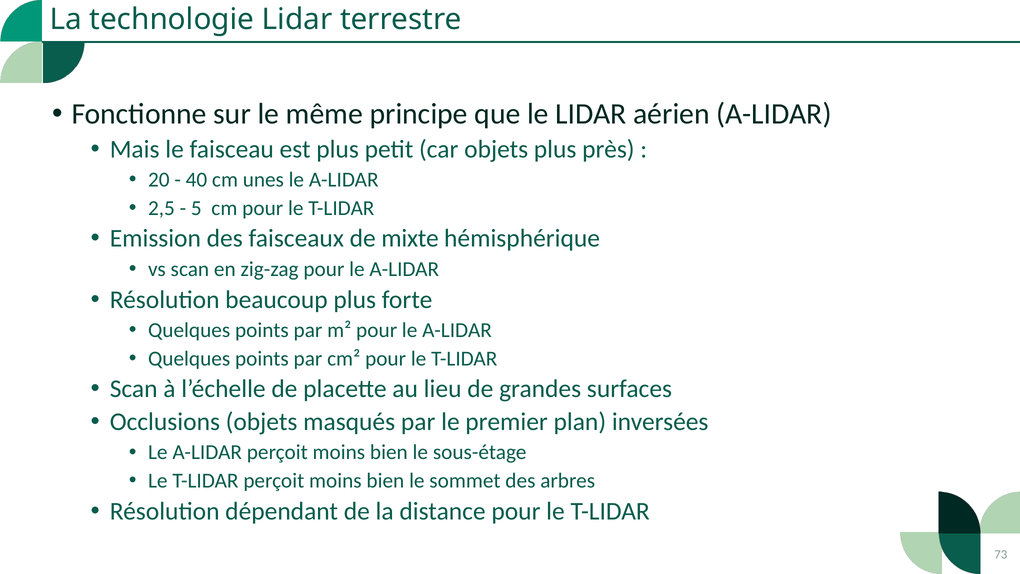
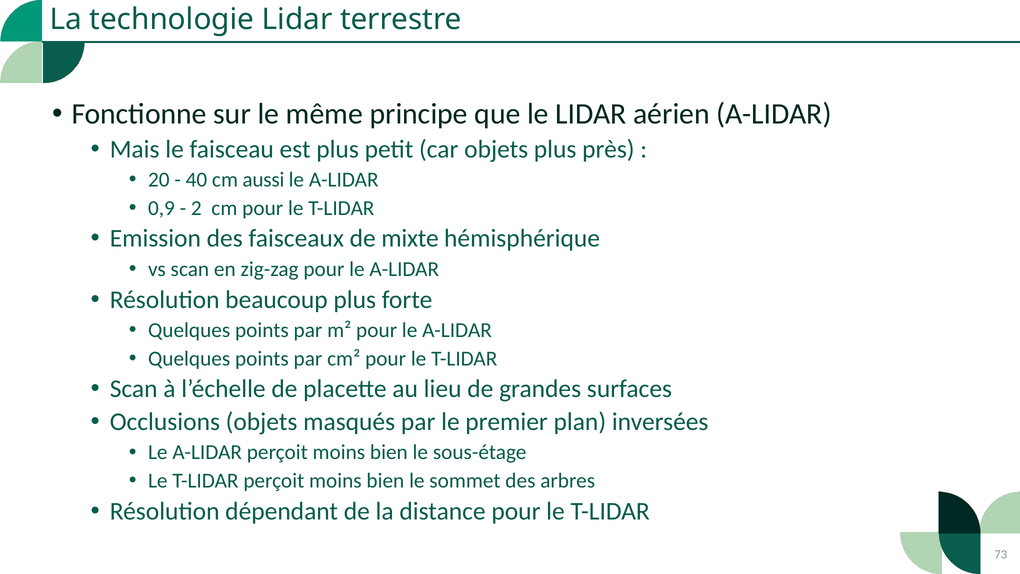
unes: unes -> aussi
2,5: 2,5 -> 0,9
5: 5 -> 2
